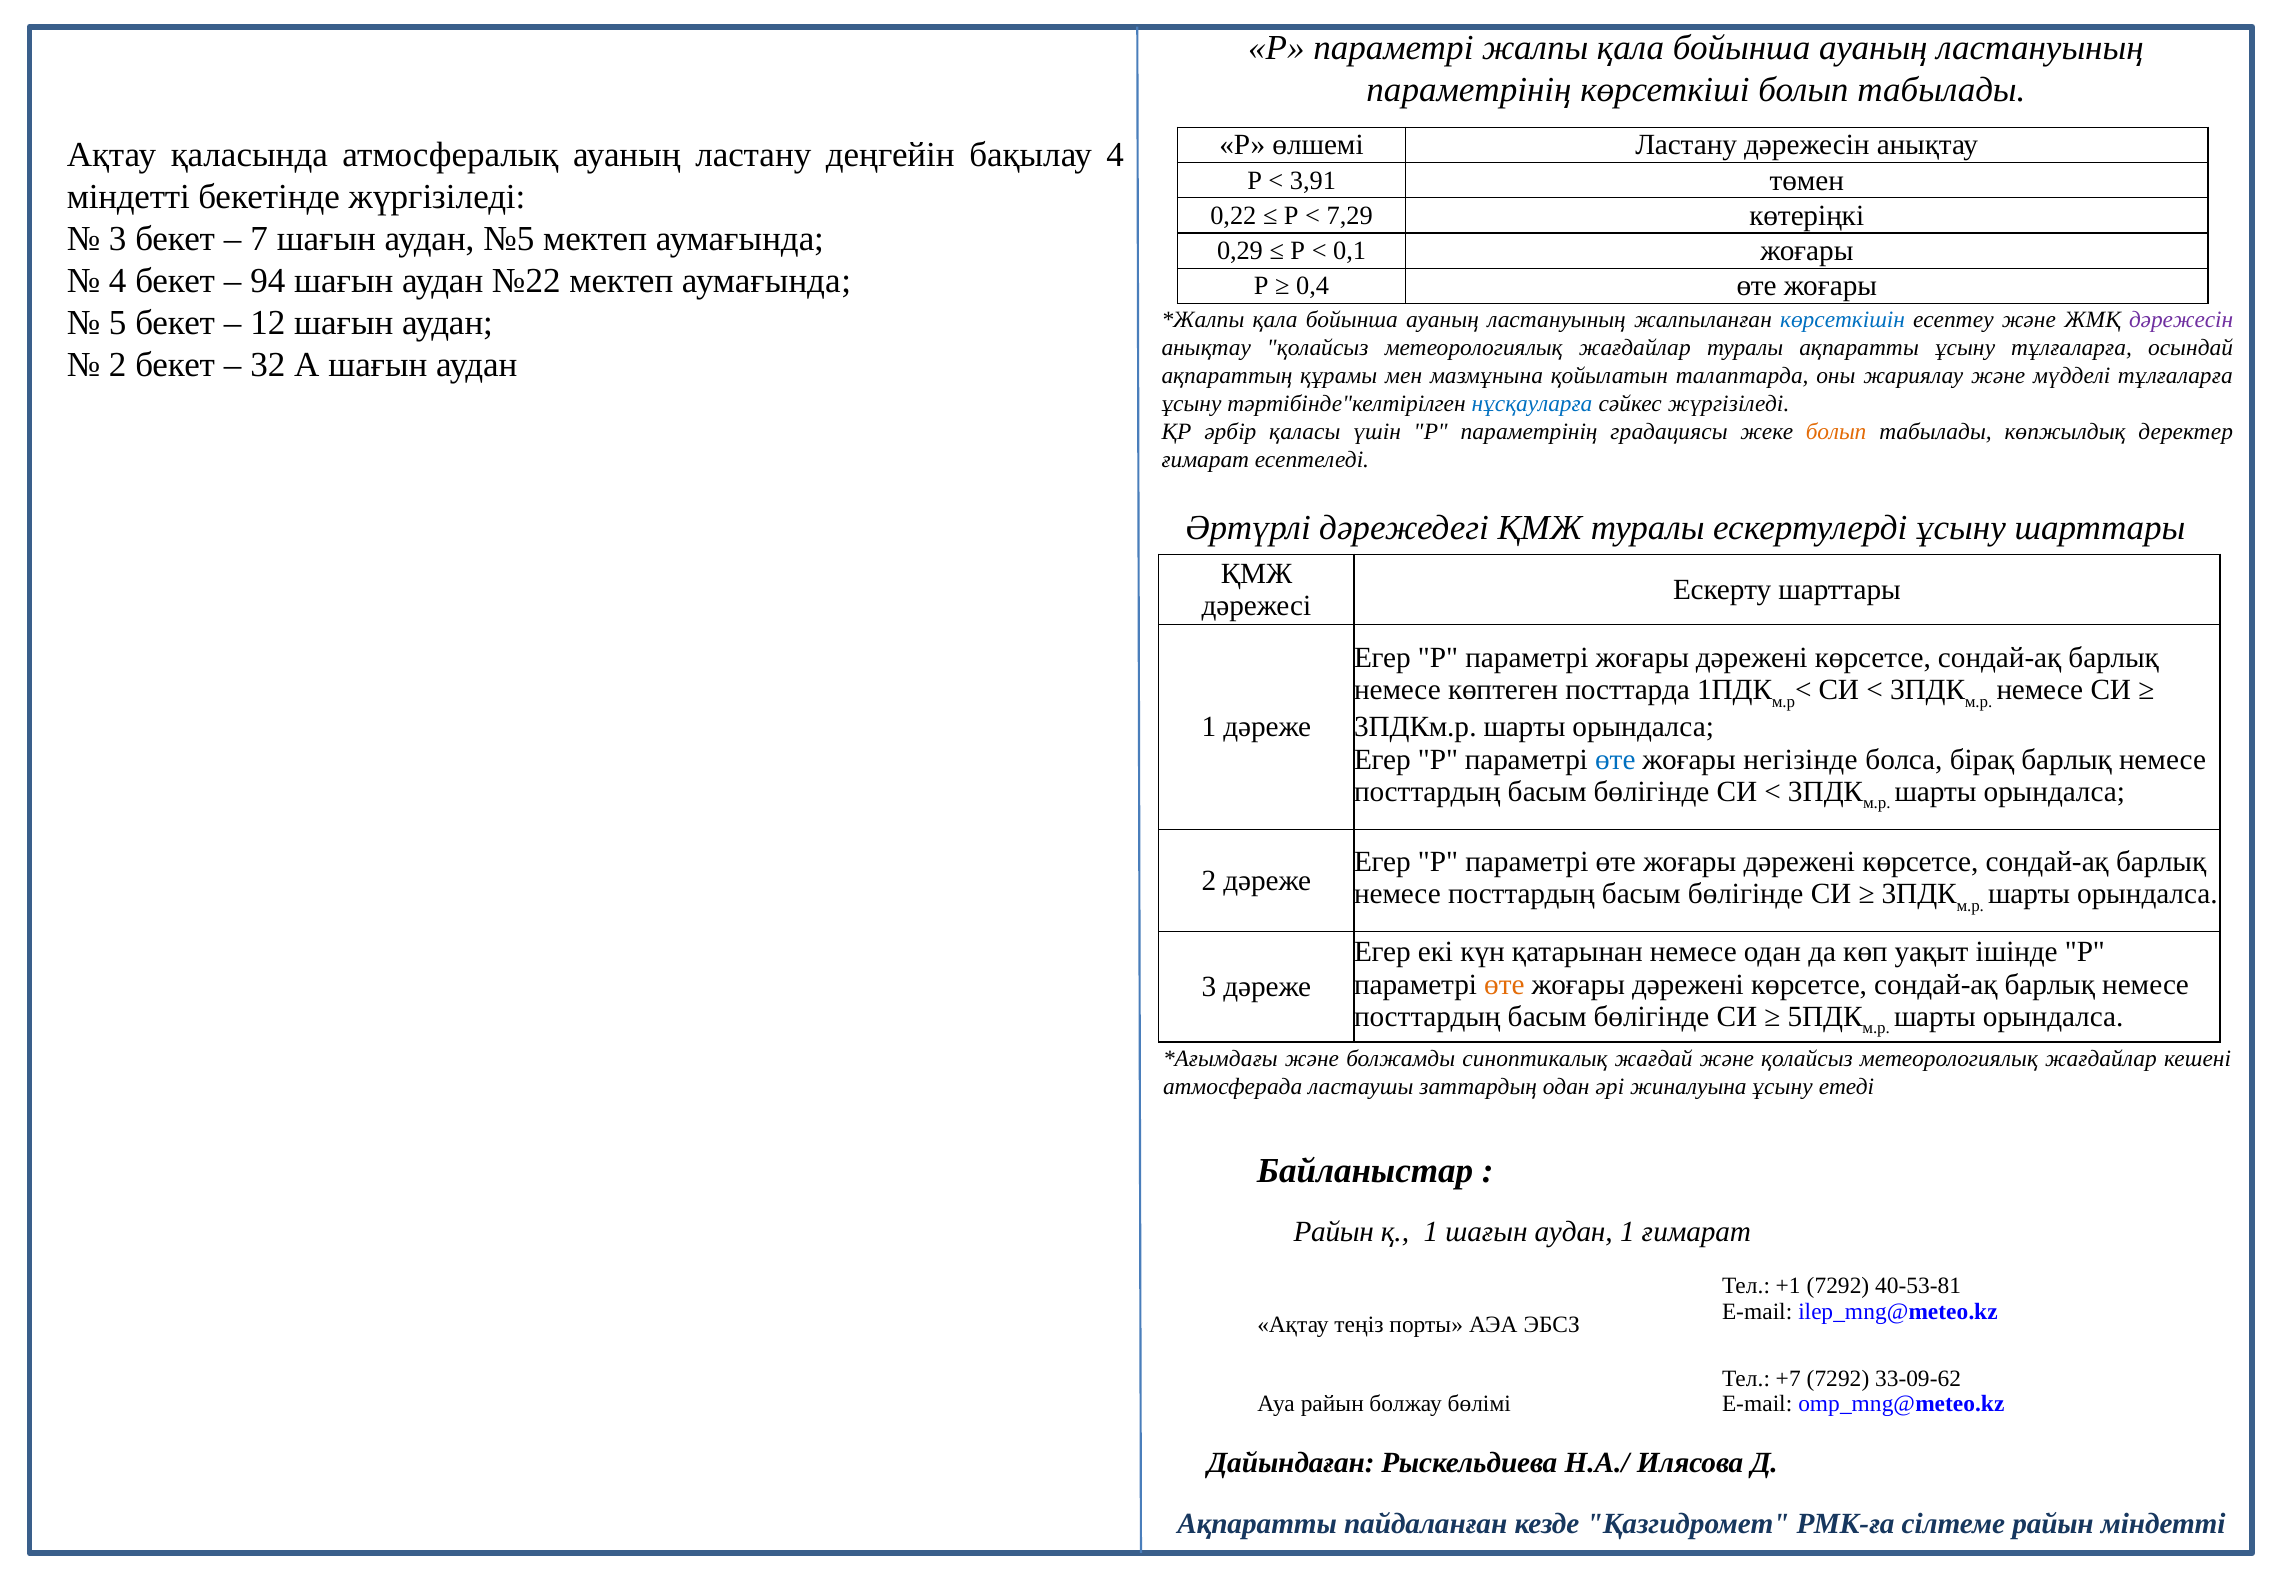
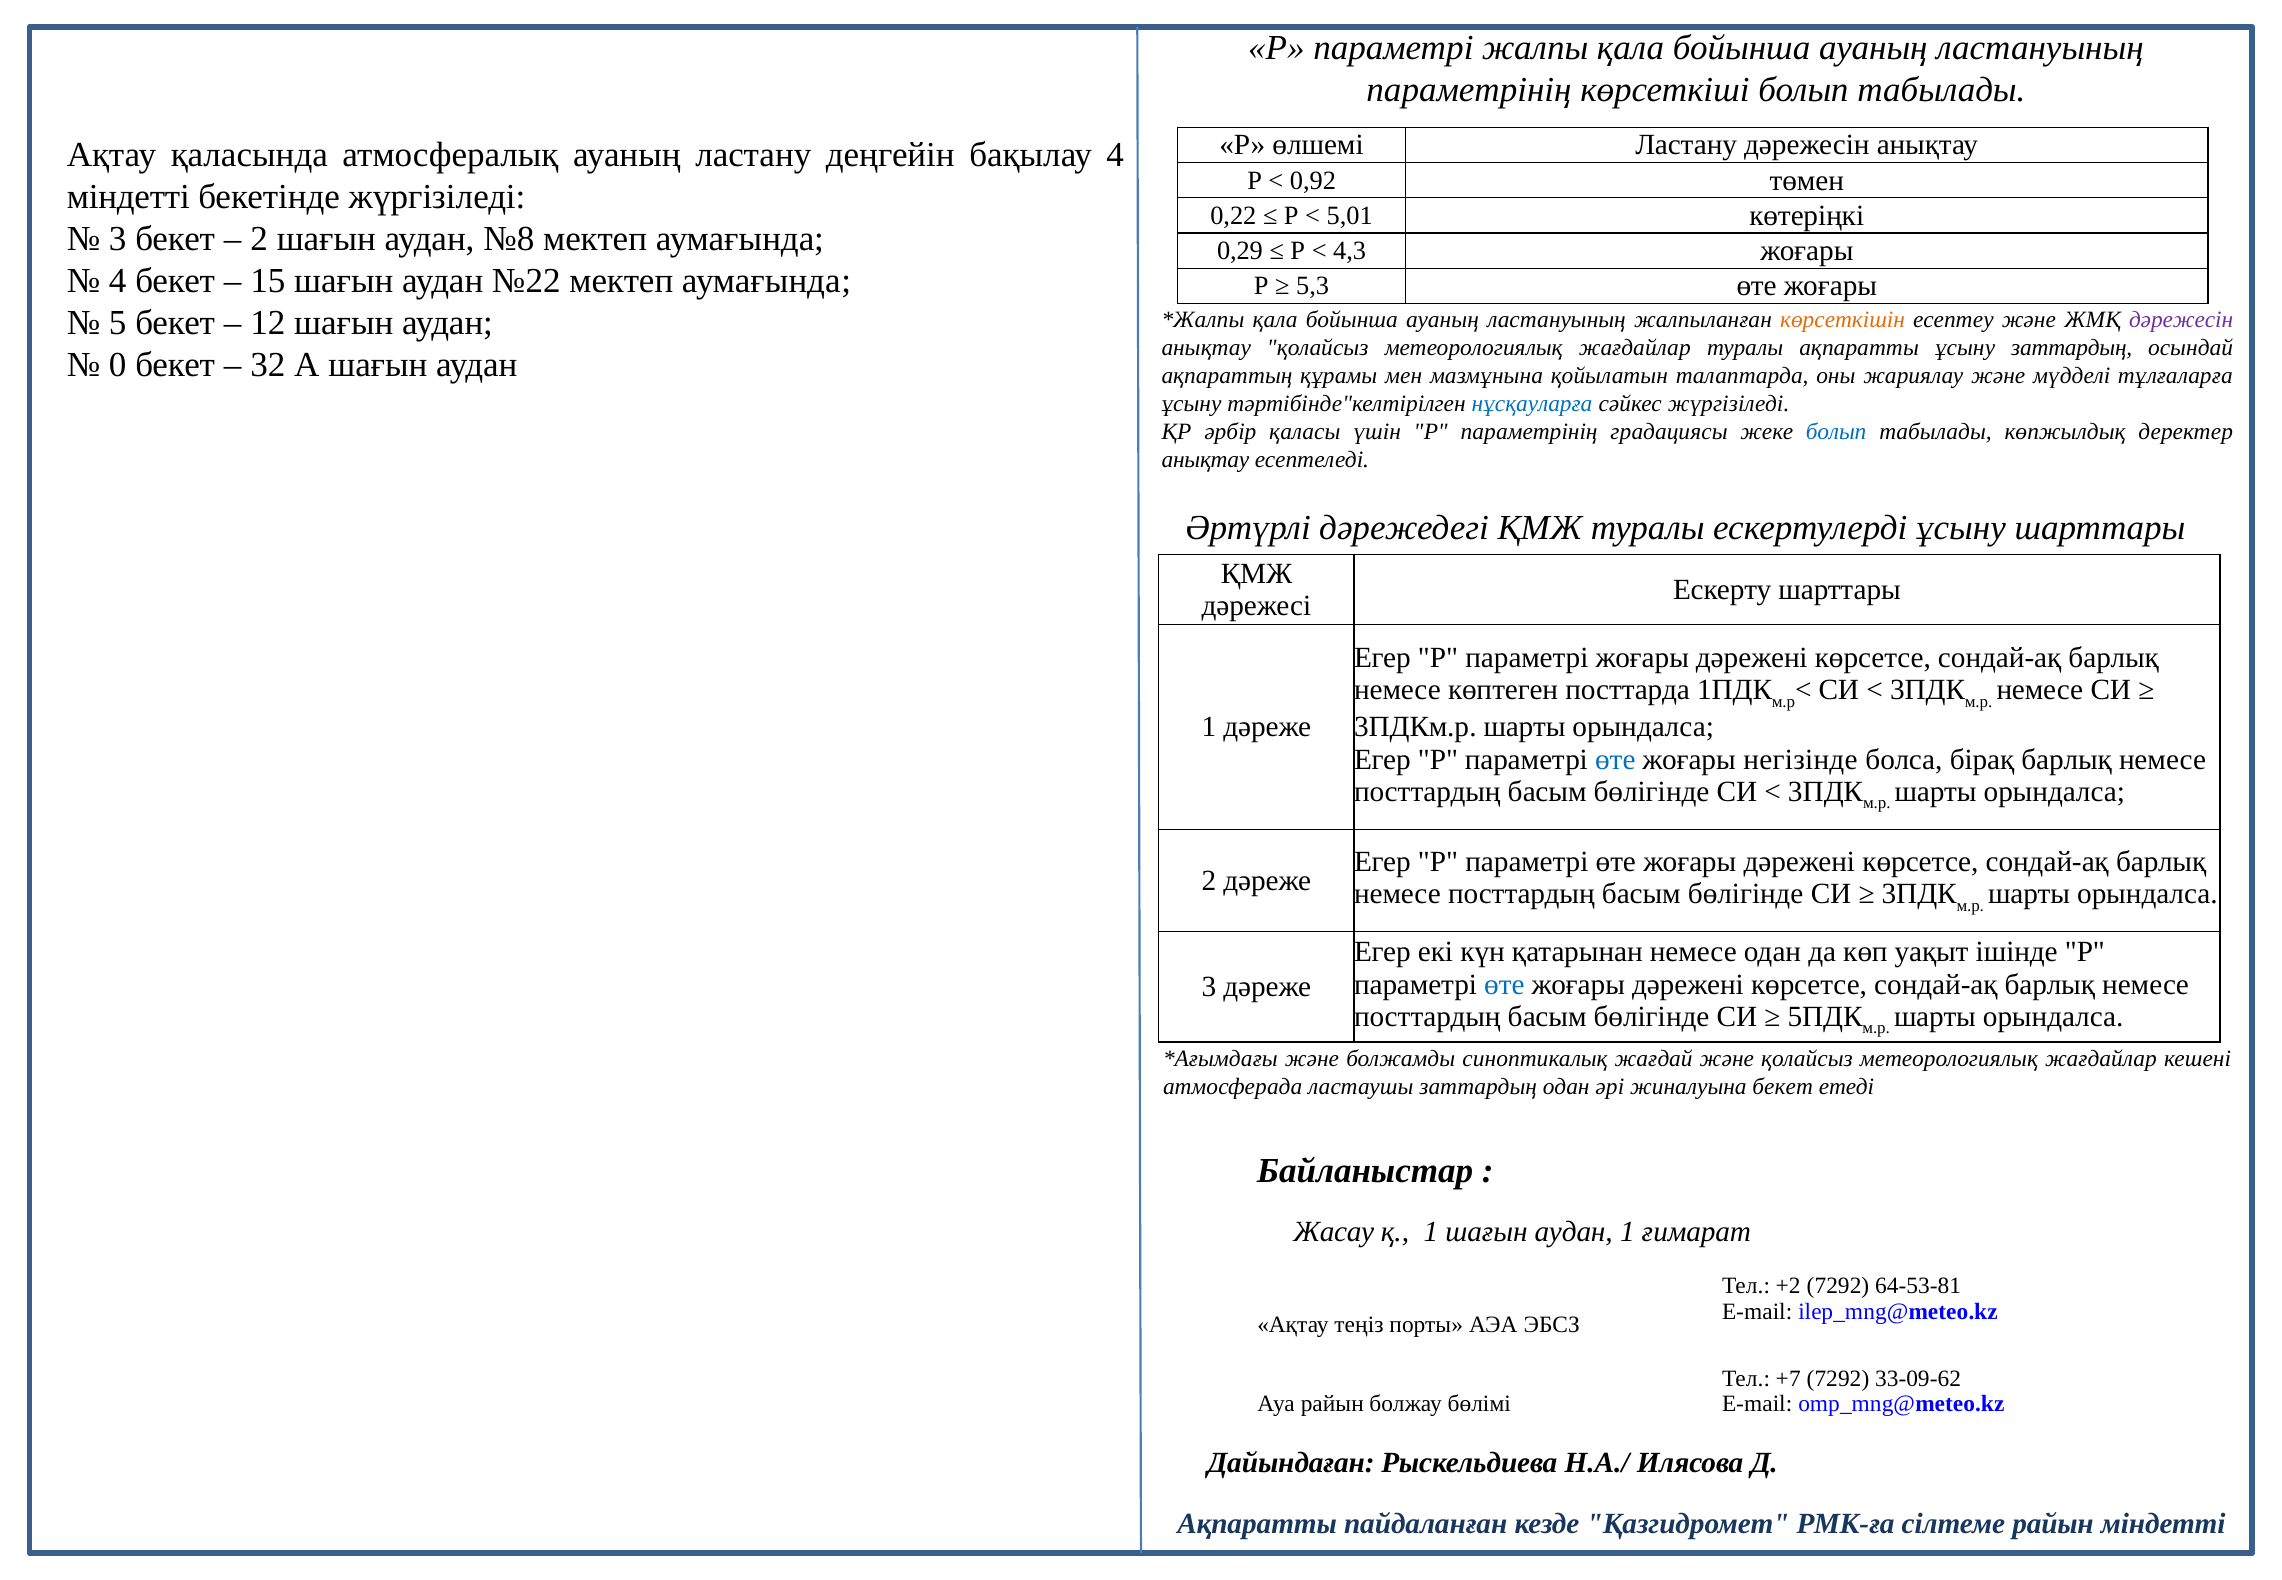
3,91: 3,91 -> 0,92
7,29: 7,29 -> 5,01
7 at (259, 239): 7 -> 2
№5: №5 -> №8
0,1: 0,1 -> 4,3
94: 94 -> 15
0,4: 0,4 -> 5,3
көрсеткішін colour: blue -> orange
ұсыну тұлғаларға: тұлғаларға -> заттардың
2 at (118, 365): 2 -> 0
болып at (1836, 432) colour: orange -> blue
ғимарат at (1205, 460): ғимарат -> анықтау
өте at (1504, 984) colour: orange -> blue
жиналуына ұсыну: ұсыну -> бекет
Райын at (1334, 1232): Райын -> Жасау
+1: +1 -> +2
40-53-81: 40-53-81 -> 64-53-81
